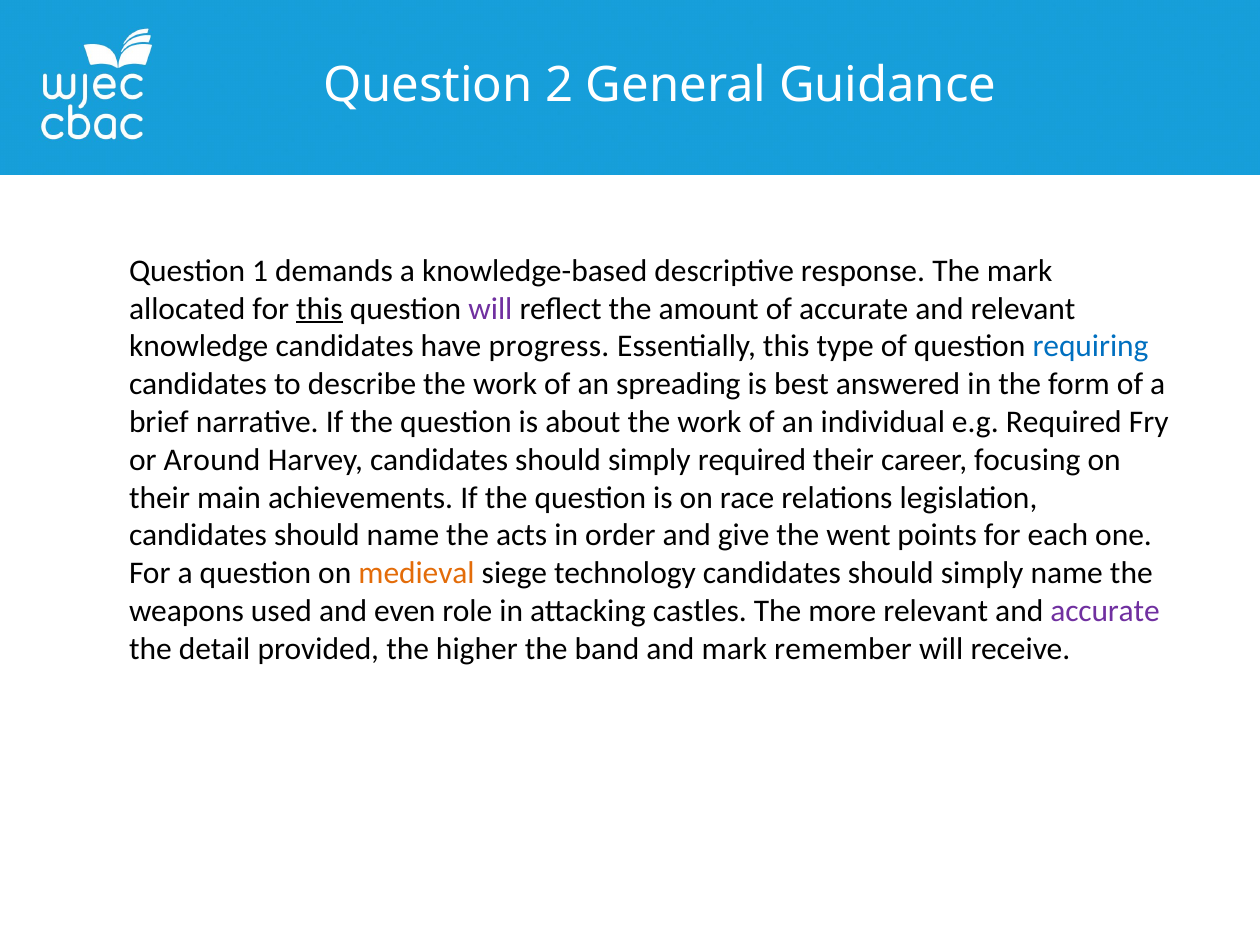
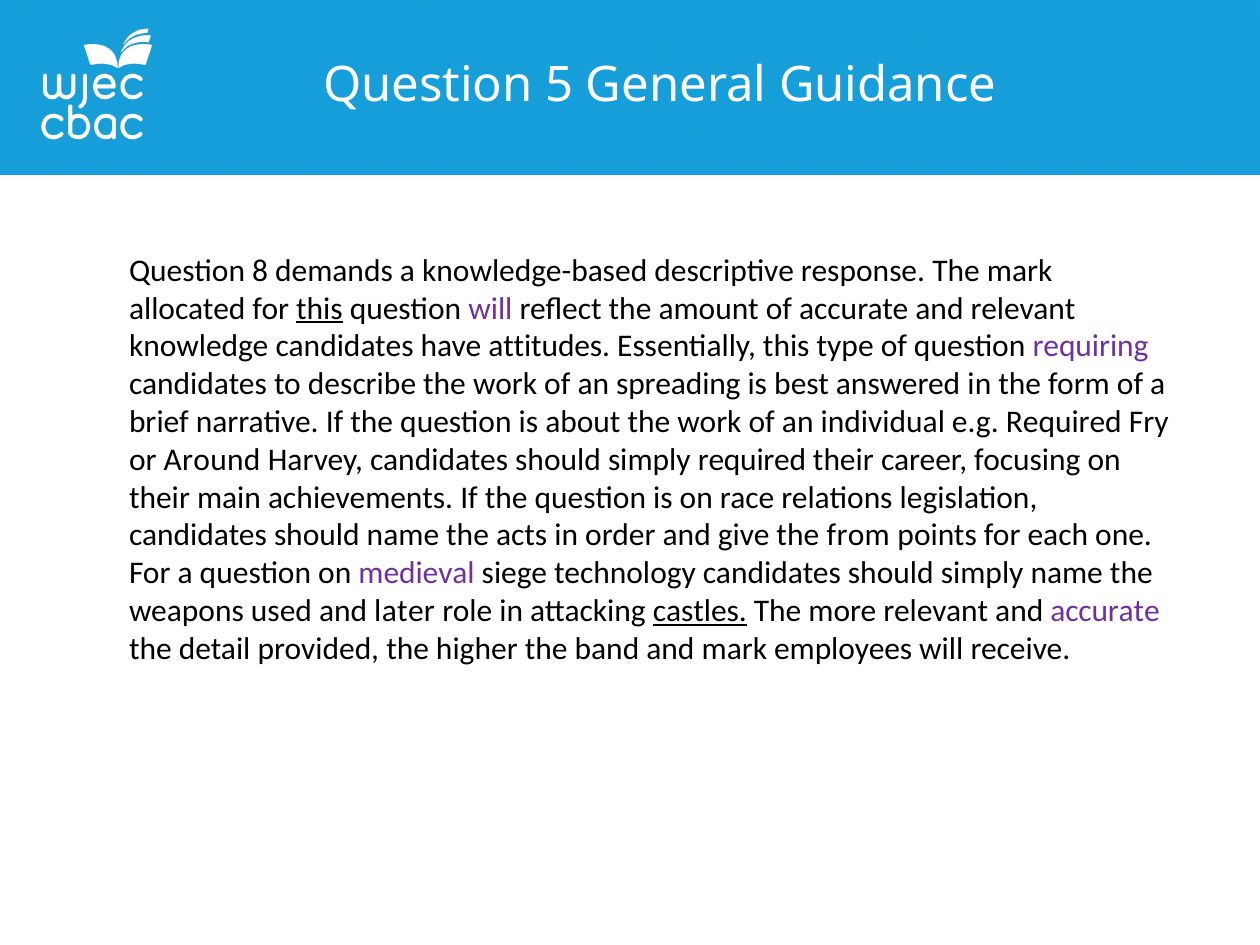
2: 2 -> 5
1: 1 -> 8
progress: progress -> attitudes
requiring colour: blue -> purple
went: went -> from
medieval colour: orange -> purple
even: even -> later
castles underline: none -> present
remember: remember -> employees
